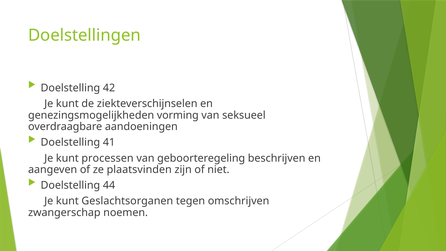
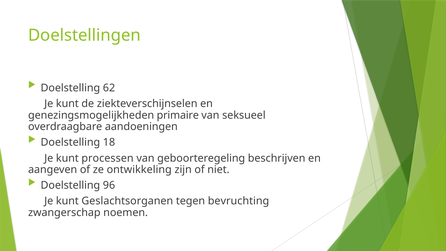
42: 42 -> 62
vorming: vorming -> primaire
41: 41 -> 18
plaatsvinden: plaatsvinden -> ontwikkeling
44: 44 -> 96
omschrijven: omschrijven -> bevruchting
